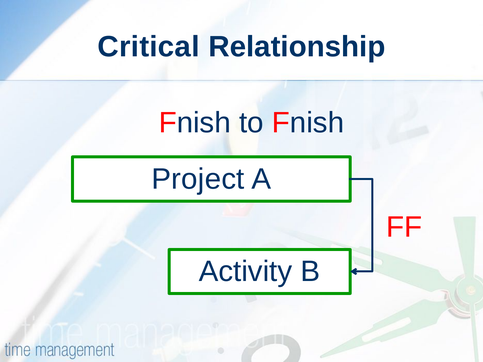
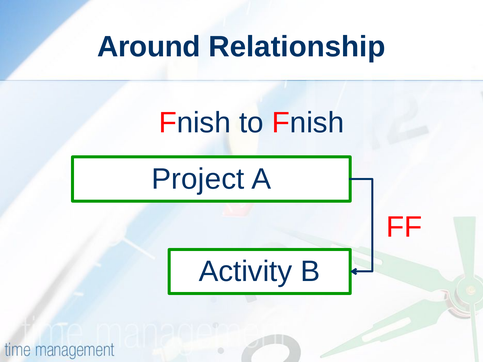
Critical: Critical -> Around
